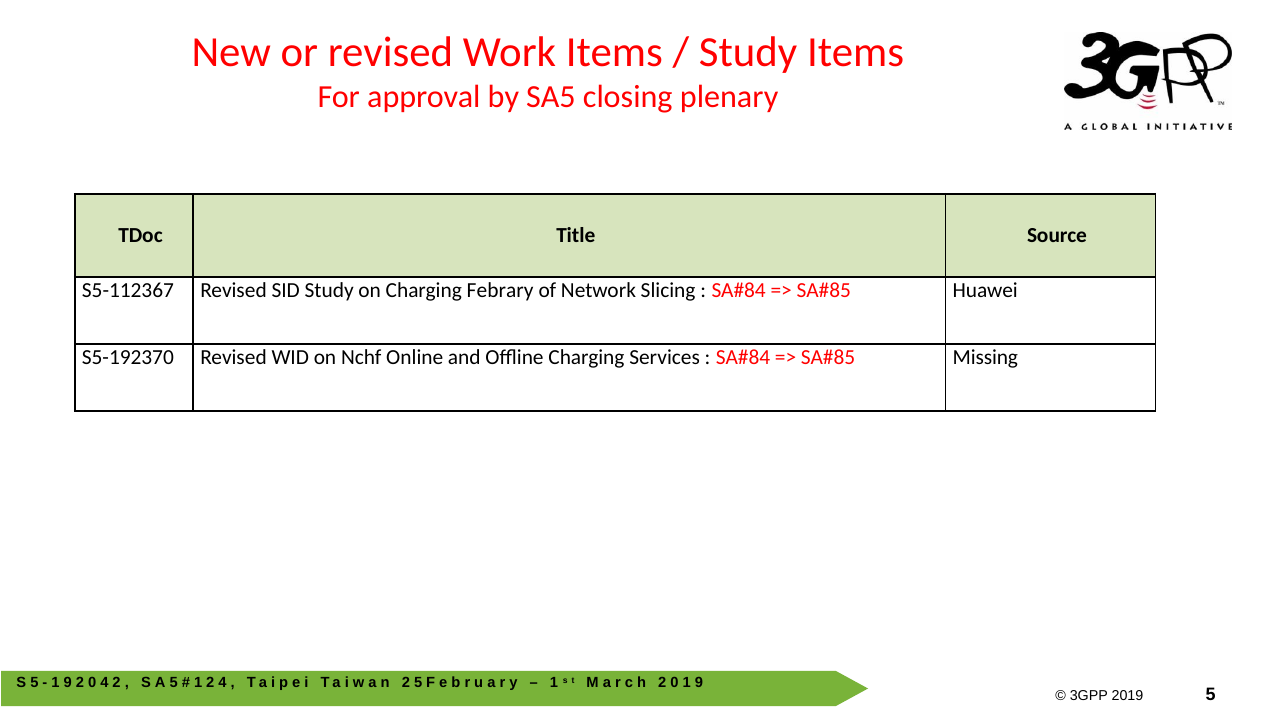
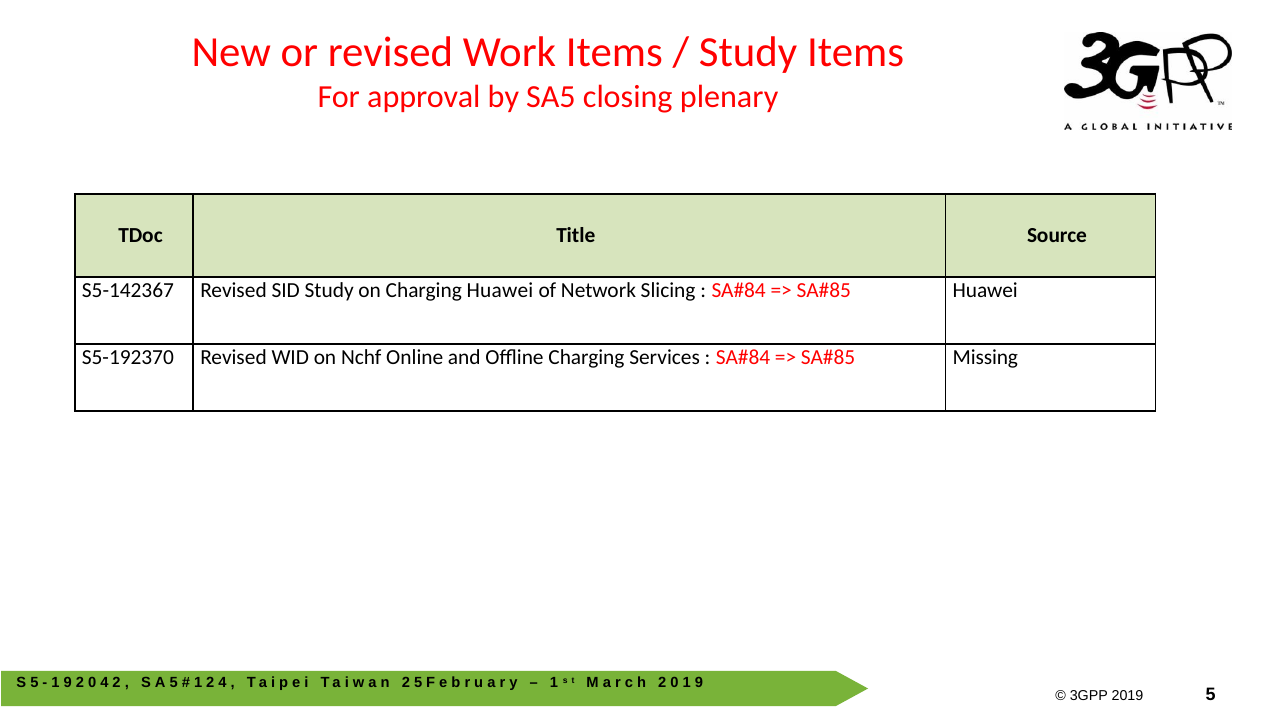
S5-112367: S5-112367 -> S5-142367
Charging Febrary: Febrary -> Huawei
